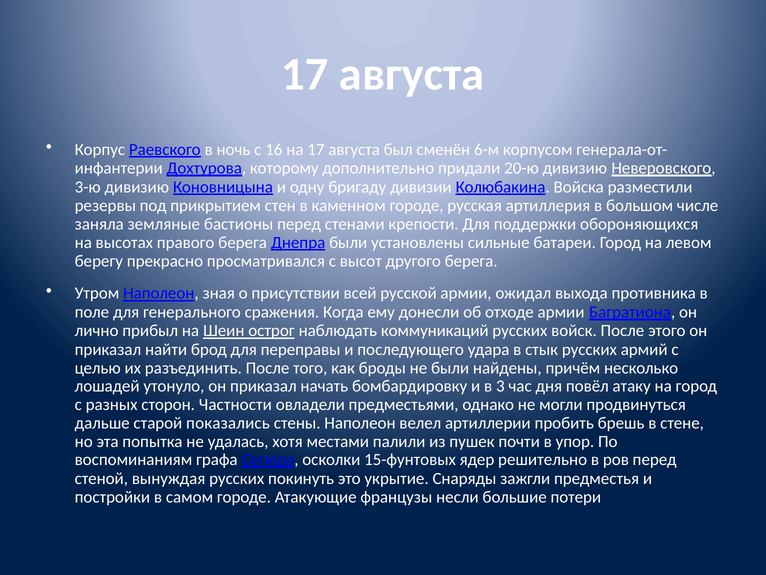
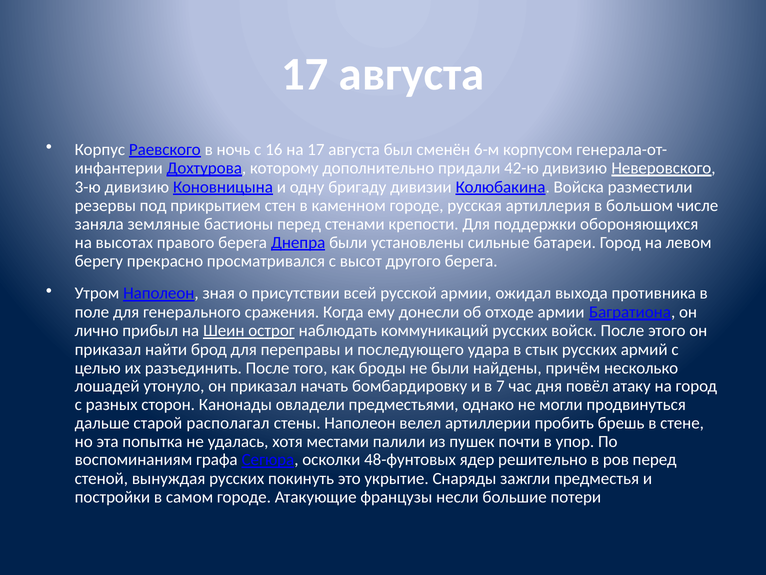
20-ю: 20-ю -> 42-ю
3: 3 -> 7
Частности: Частности -> Канонады
показались: показались -> располагал
15-фунтовых: 15-фунтовых -> 48-фунтовых
